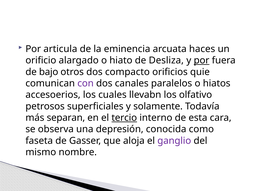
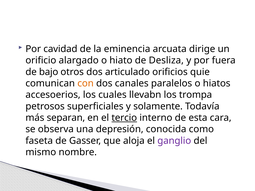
articula: articula -> cavidad
haces: haces -> dirige
por at (202, 60) underline: present -> none
compacto: compacto -> articulado
con colour: purple -> orange
olfativo: olfativo -> trompa
